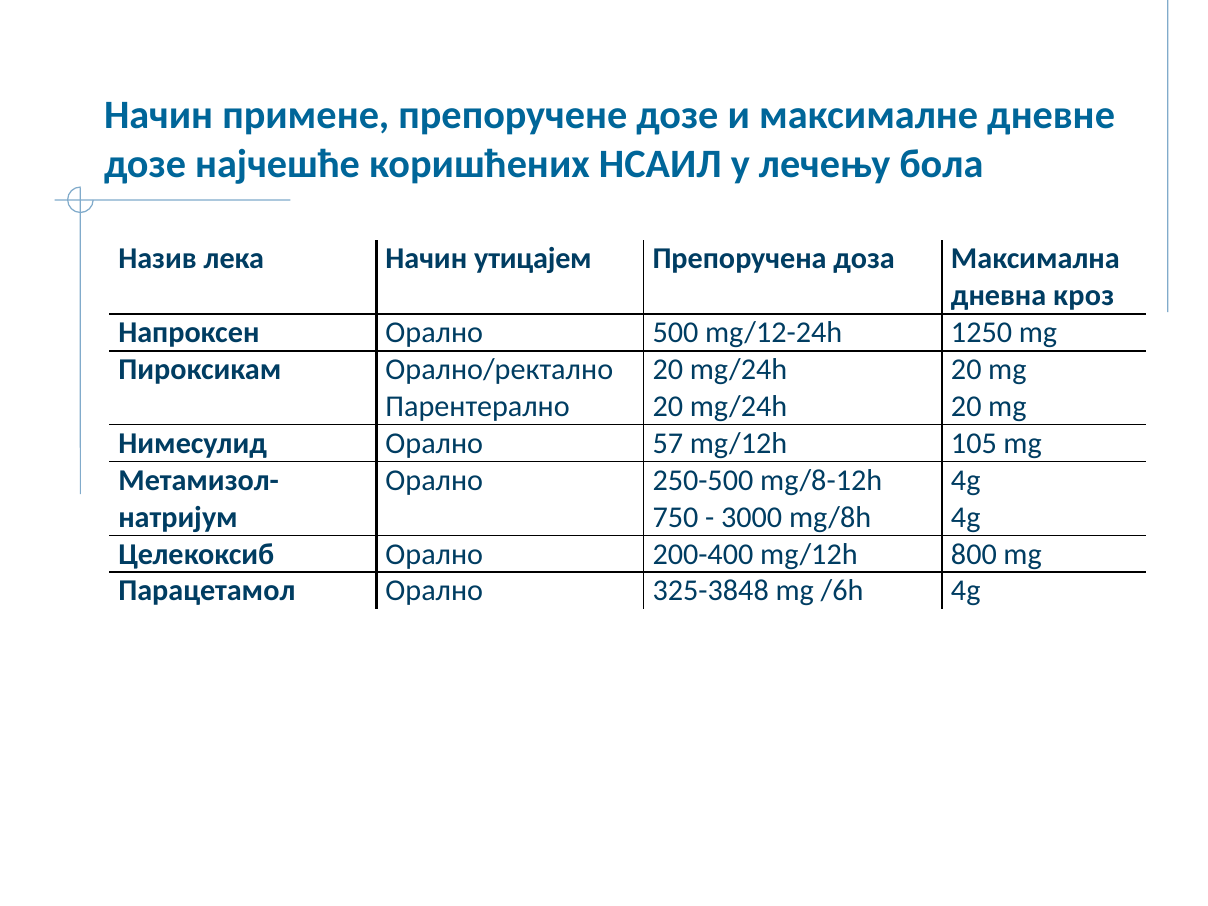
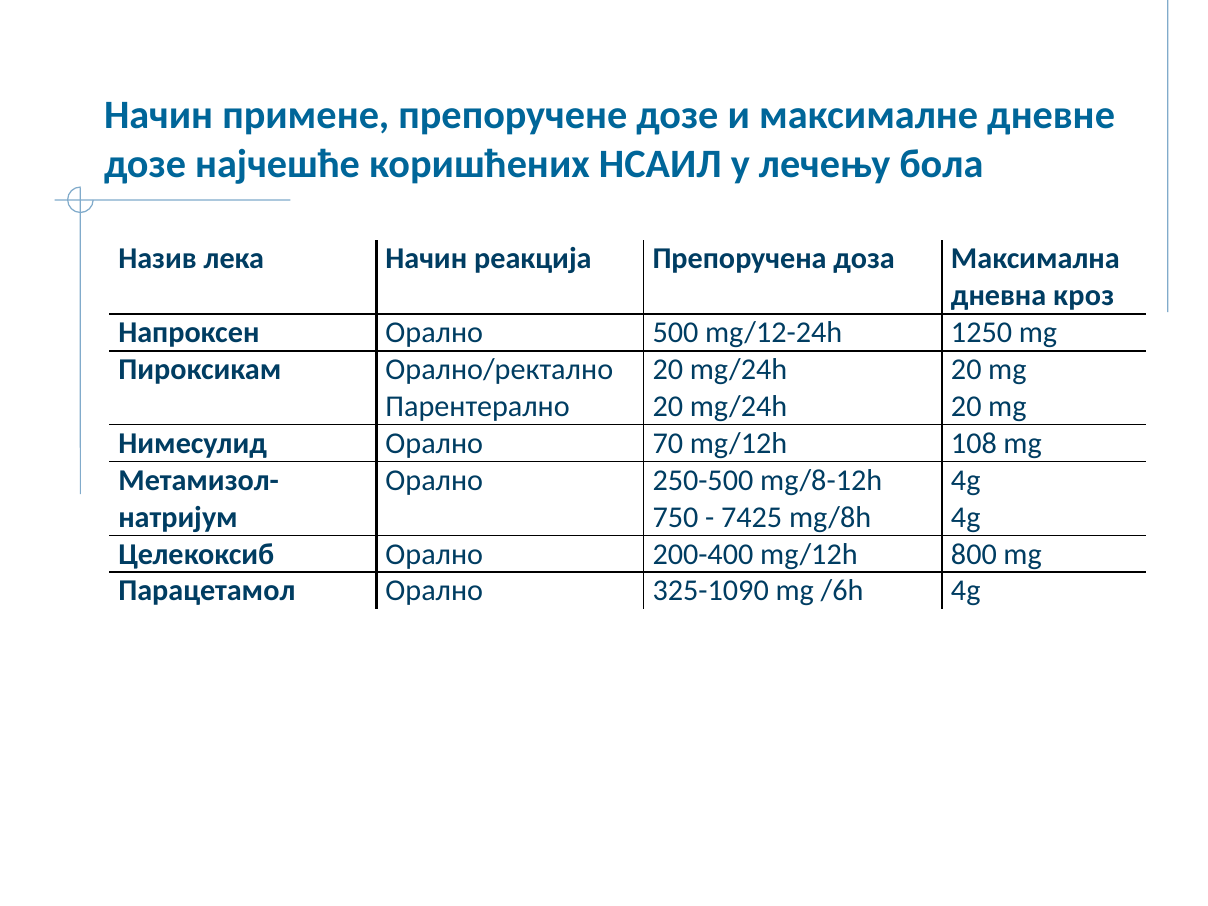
утицајем: утицајем -> реакција
57: 57 -> 70
105: 105 -> 108
3000: 3000 -> 7425
325-3848: 325-3848 -> 325-1090
